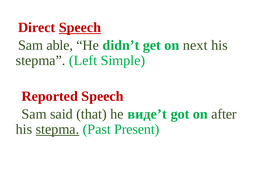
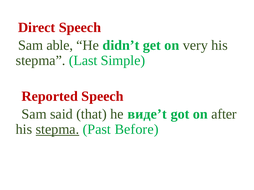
Speech at (80, 28) underline: present -> none
next: next -> very
Left: Left -> Last
Present: Present -> Before
